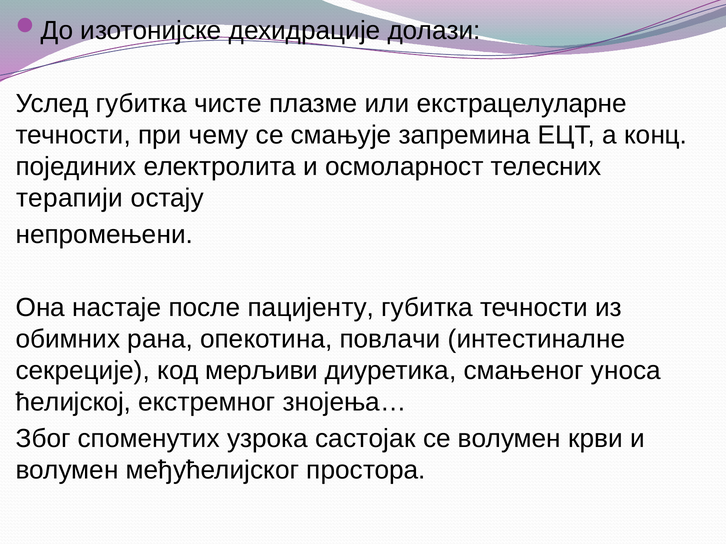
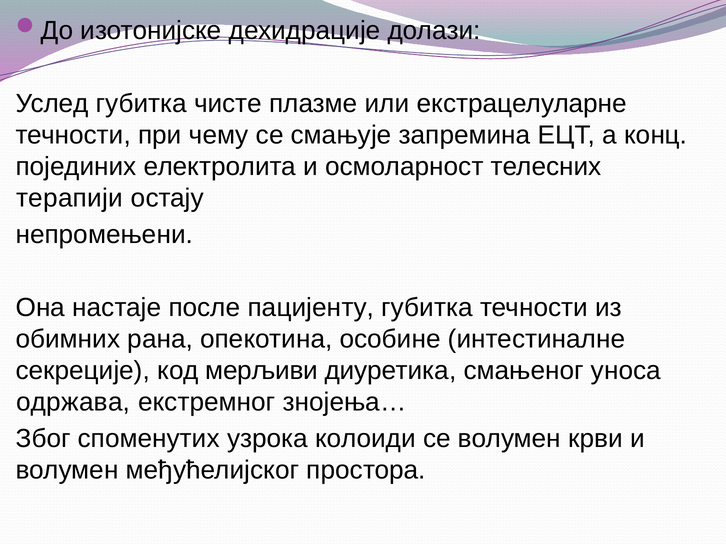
повлачи: повлачи -> особине
ћелијској: ћелијској -> одржава
састојак: састојак -> колоиди
